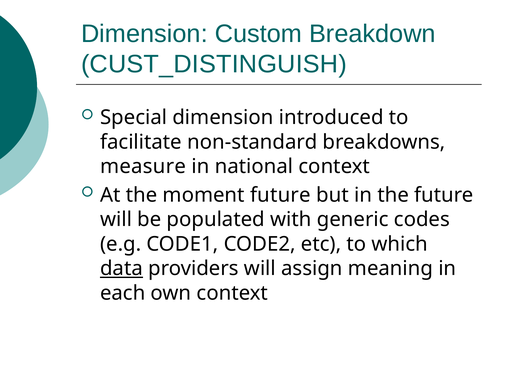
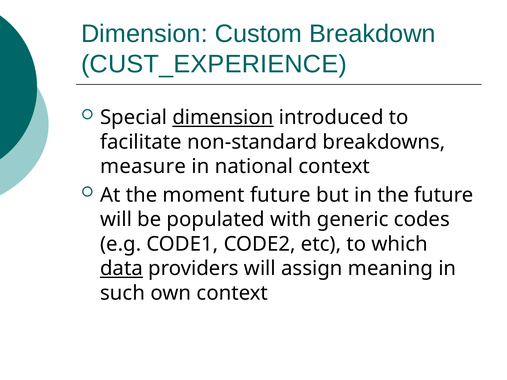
CUST_DISTINGUISH: CUST_DISTINGUISH -> CUST_EXPERIENCE
dimension at (223, 118) underline: none -> present
each: each -> such
